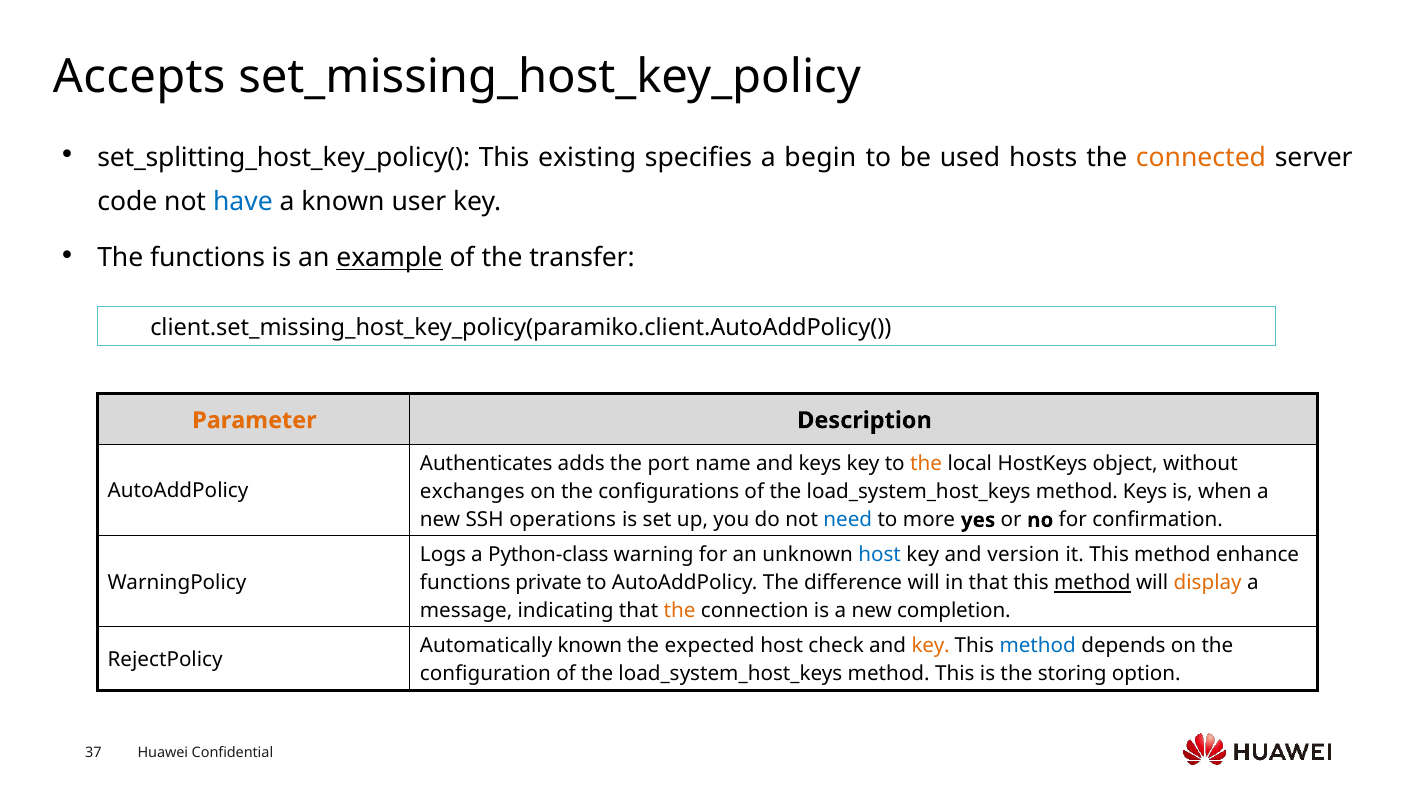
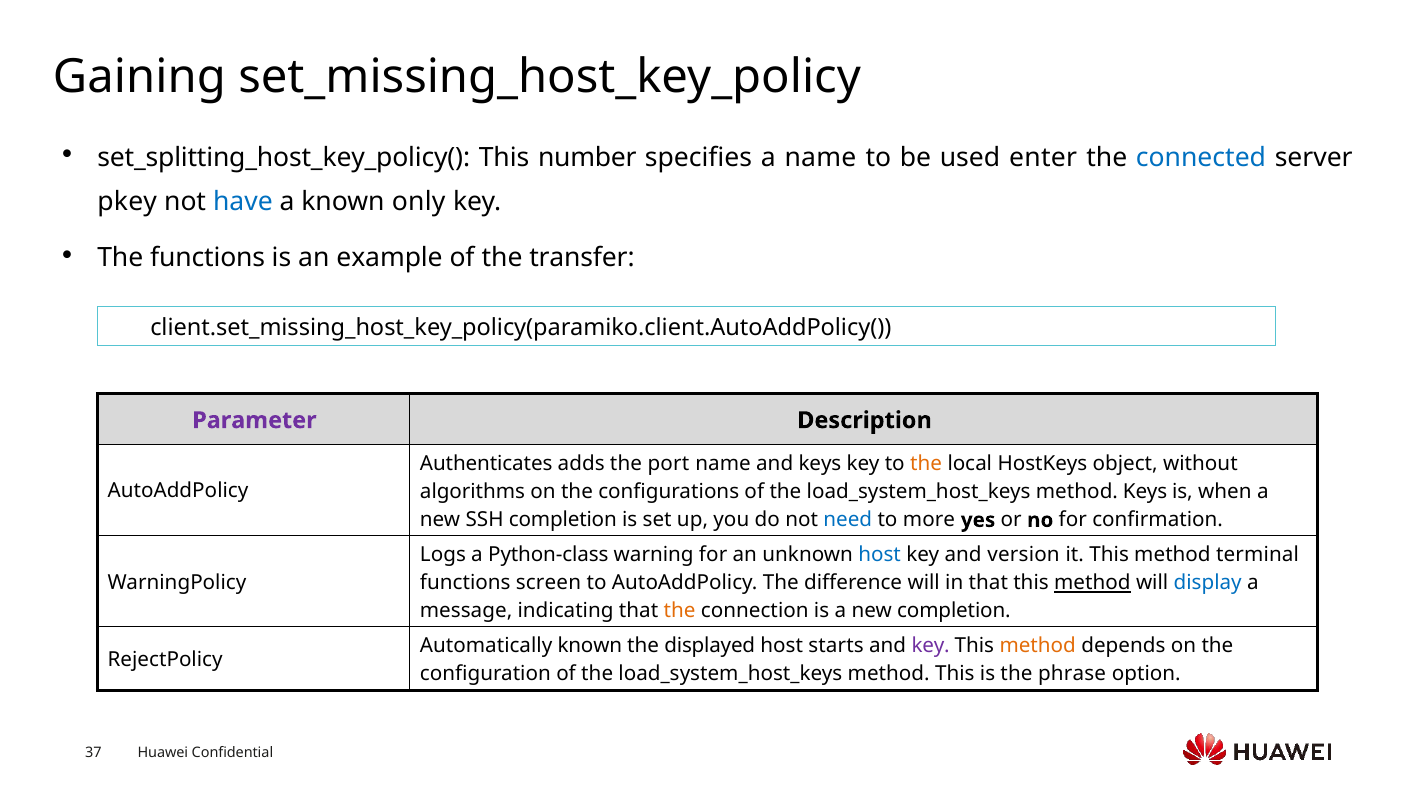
Accepts: Accepts -> Gaining
existing: existing -> number
a begin: begin -> name
hosts: hosts -> enter
connected colour: orange -> blue
code: code -> pkey
user: user -> only
example underline: present -> none
Parameter colour: orange -> purple
exchanges: exchanges -> algorithms
SSH operations: operations -> completion
enhance: enhance -> terminal
private: private -> screen
display colour: orange -> blue
expected: expected -> displayed
check: check -> starts
key at (931, 646) colour: orange -> purple
method at (1038, 646) colour: blue -> orange
storing: storing -> phrase
